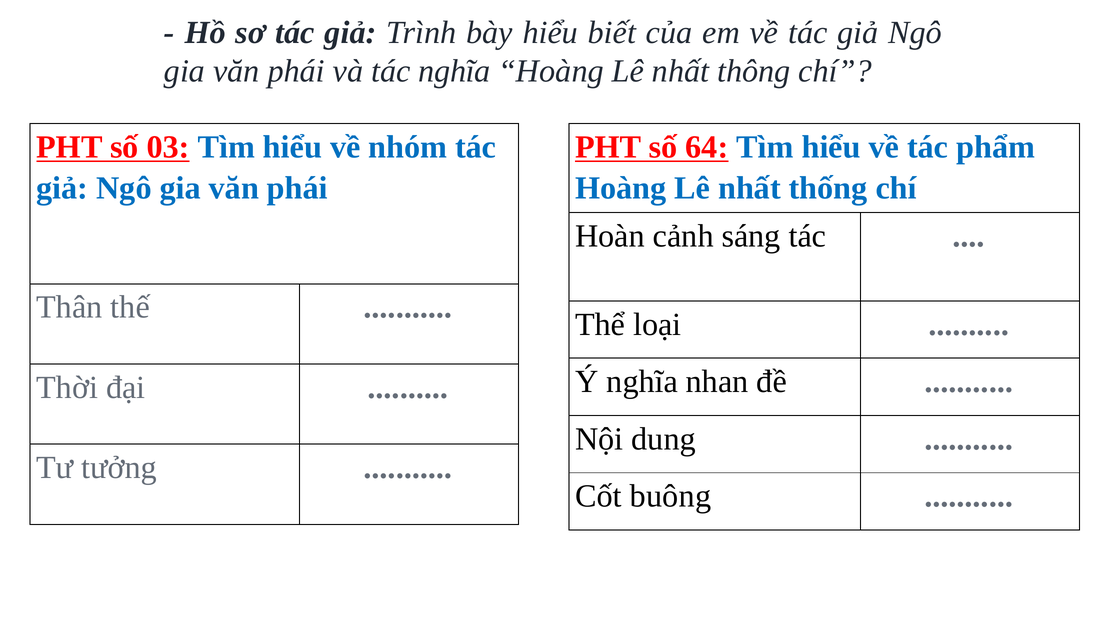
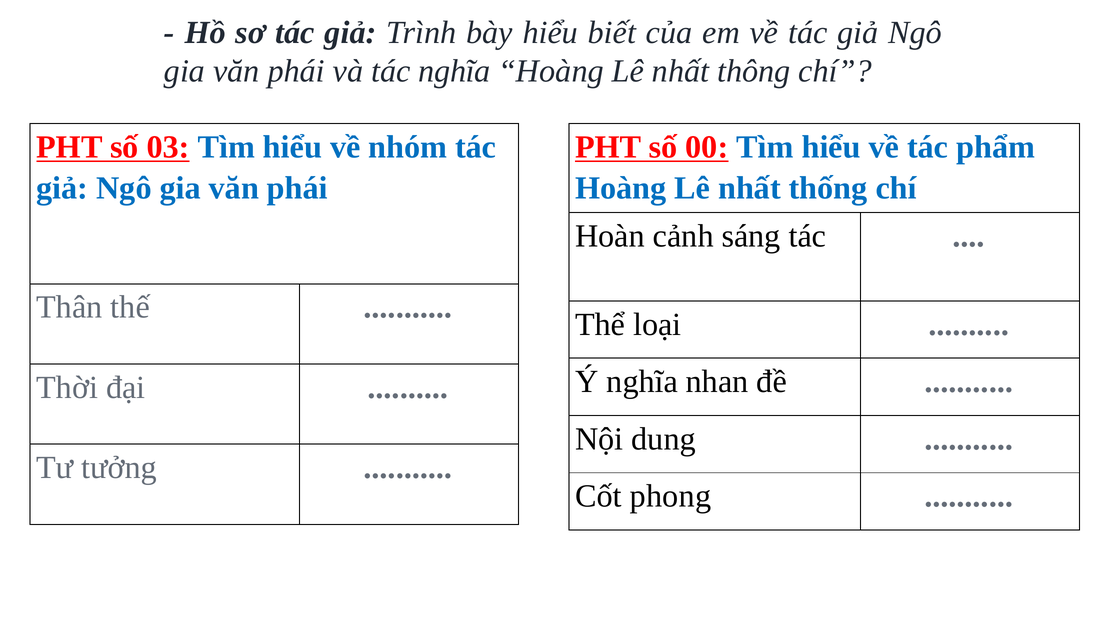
64: 64 -> 00
buông: buông -> phong
